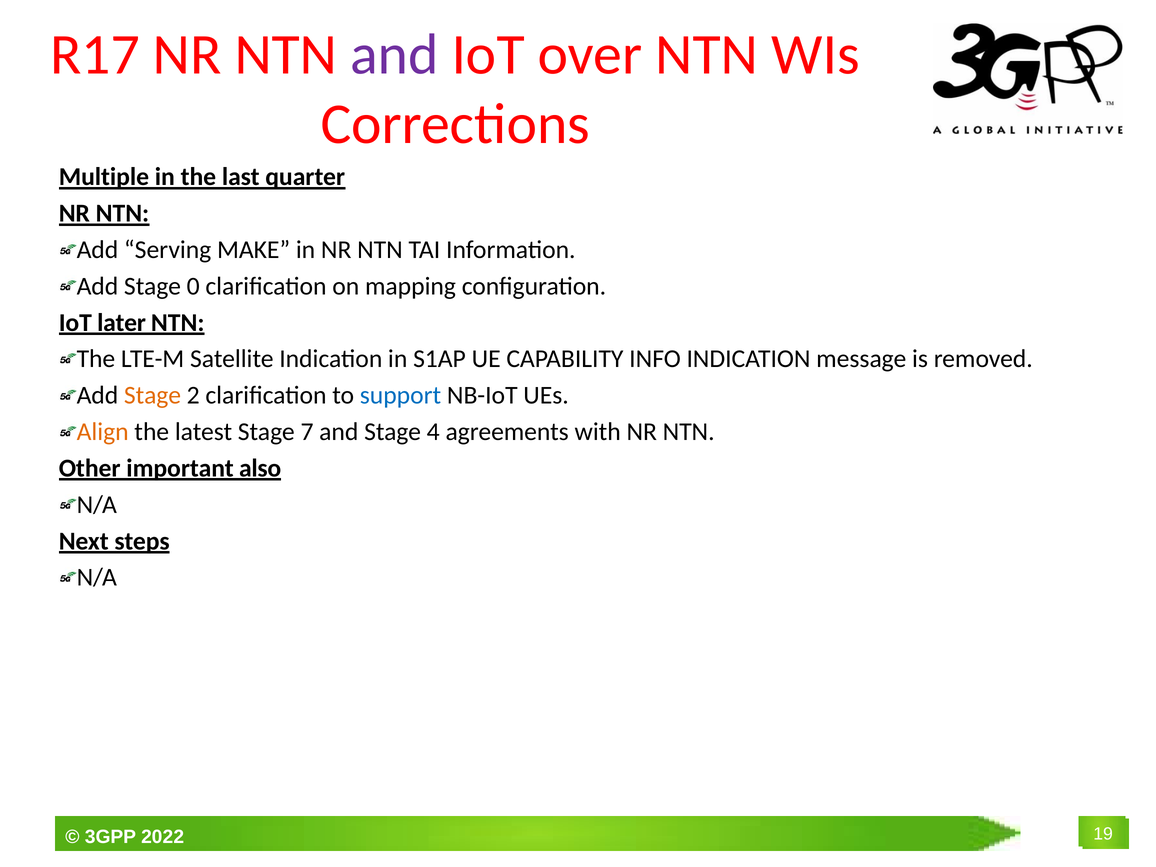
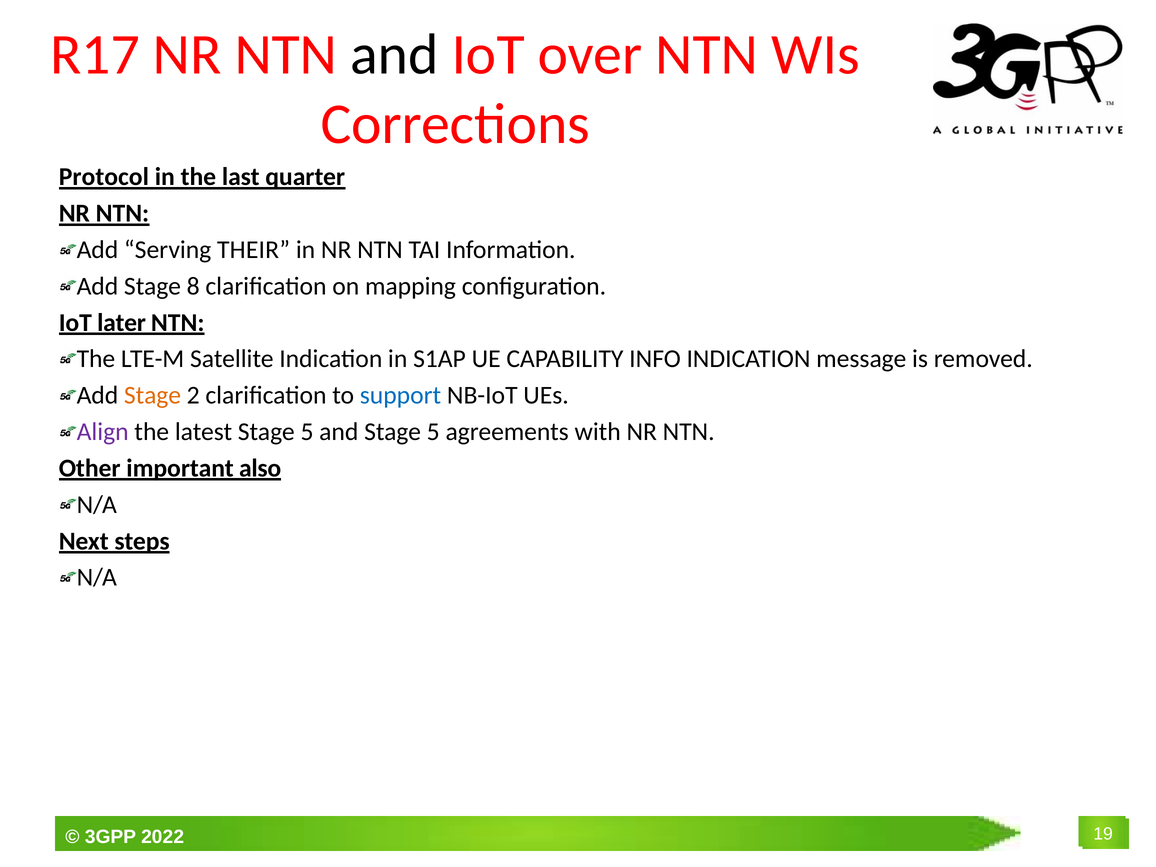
and at (394, 55) colour: purple -> black
Multiple: Multiple -> Protocol
MAKE: MAKE -> THEIR
0: 0 -> 8
Align colour: orange -> purple
latest Stage 7: 7 -> 5
and Stage 4: 4 -> 5
